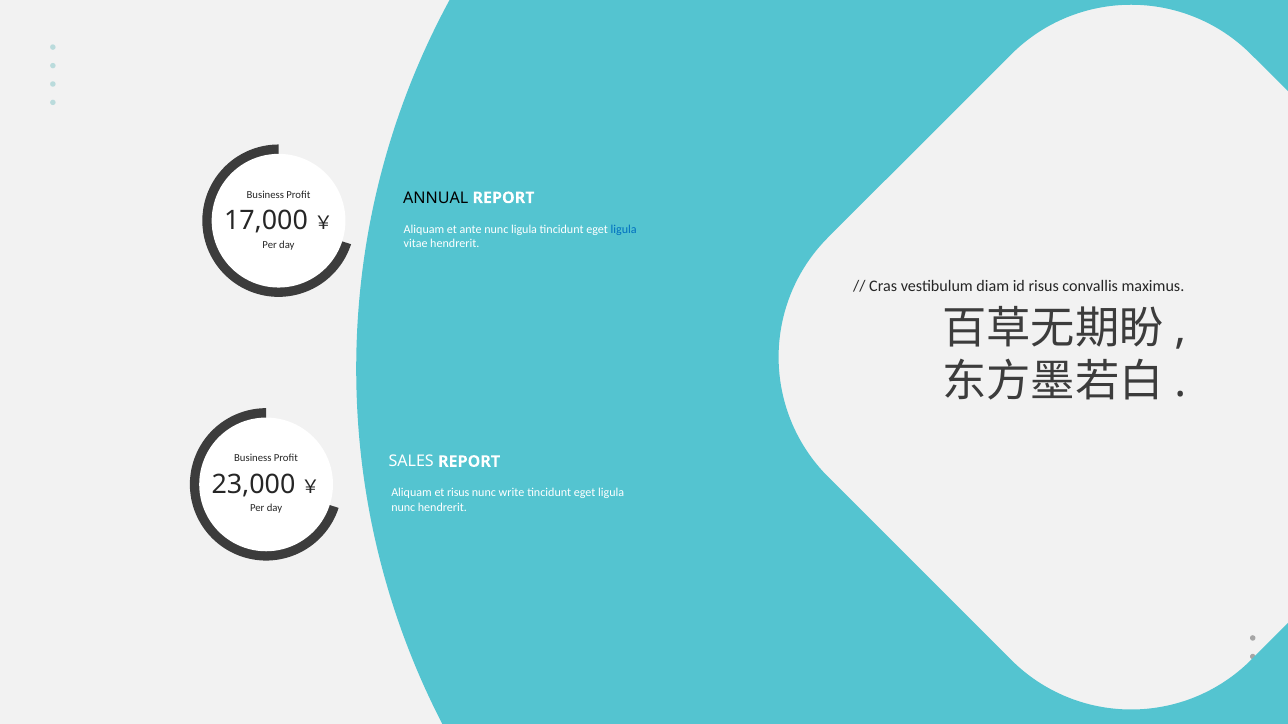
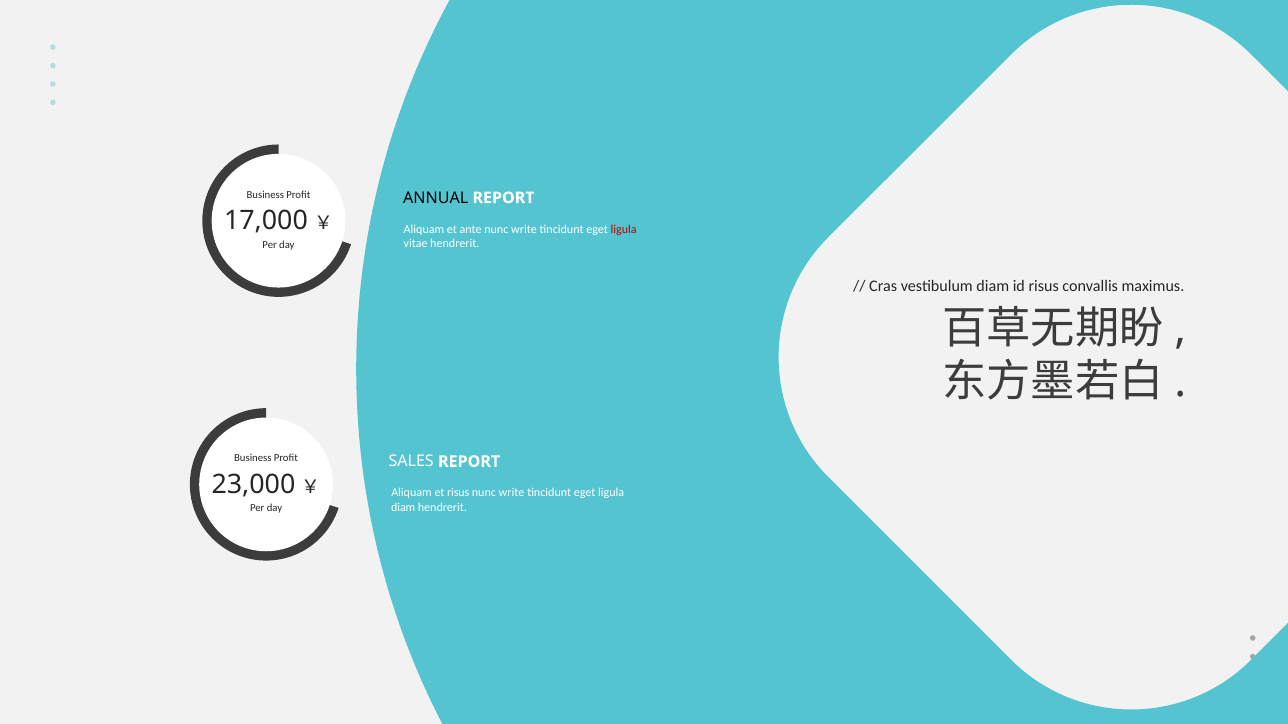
ante nunc ligula: ligula -> write
ligula at (624, 229) colour: blue -> red
nunc at (403, 508): nunc -> diam
